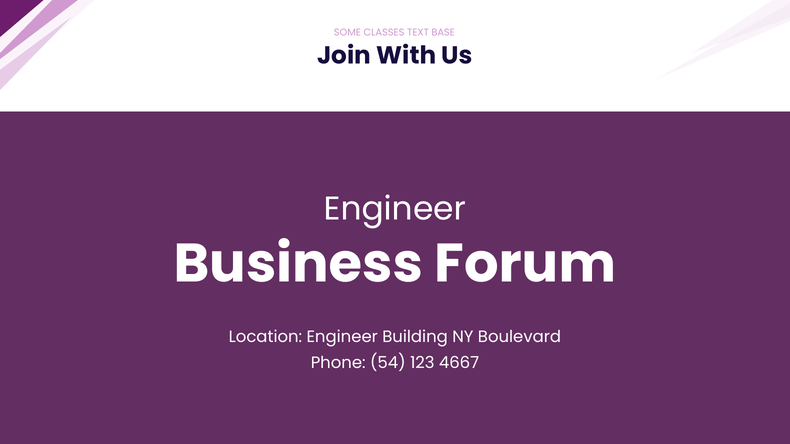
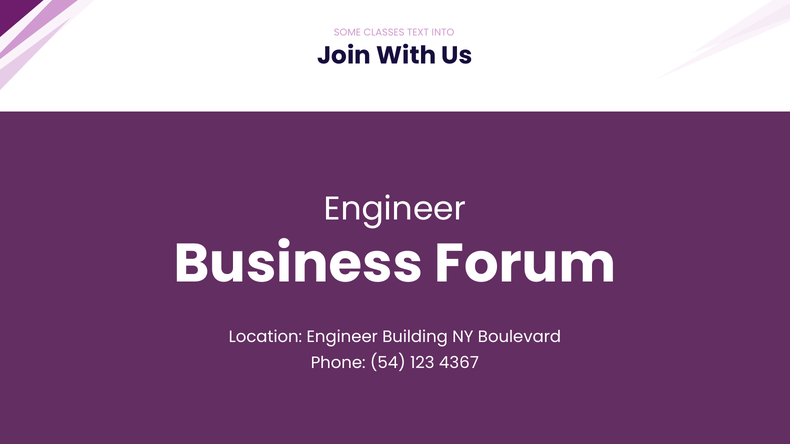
BASE: BASE -> INTO
4667: 4667 -> 4367
